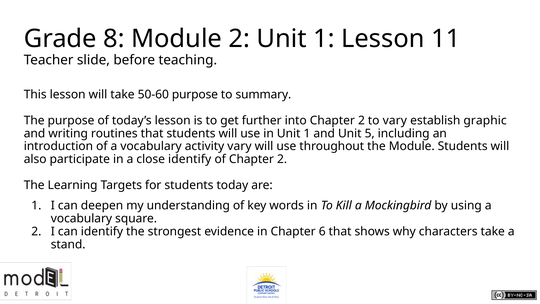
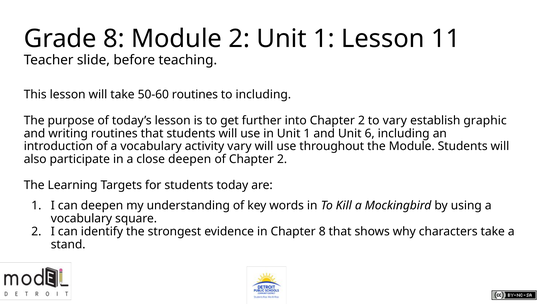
50-60 purpose: purpose -> routines
to summary: summary -> including
5: 5 -> 6
close identify: identify -> deepen
Chapter 6: 6 -> 8
